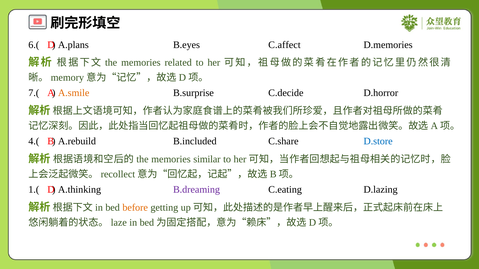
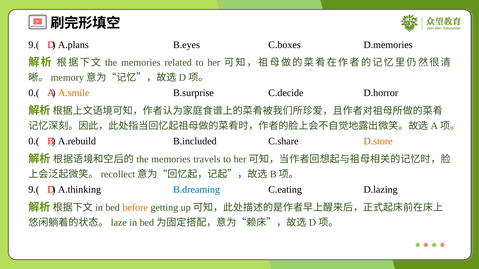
6.( at (34, 45): 6.( -> 9.(
C.affect: C.affect -> C.boxes
7.( at (34, 93): 7.( -> 0.(
4.( at (34, 141): 4.( -> 0.(
D.store colour: blue -> orange
similar: similar -> travels
1.( at (34, 190): 1.( -> 9.(
B.dreaming colour: purple -> blue
